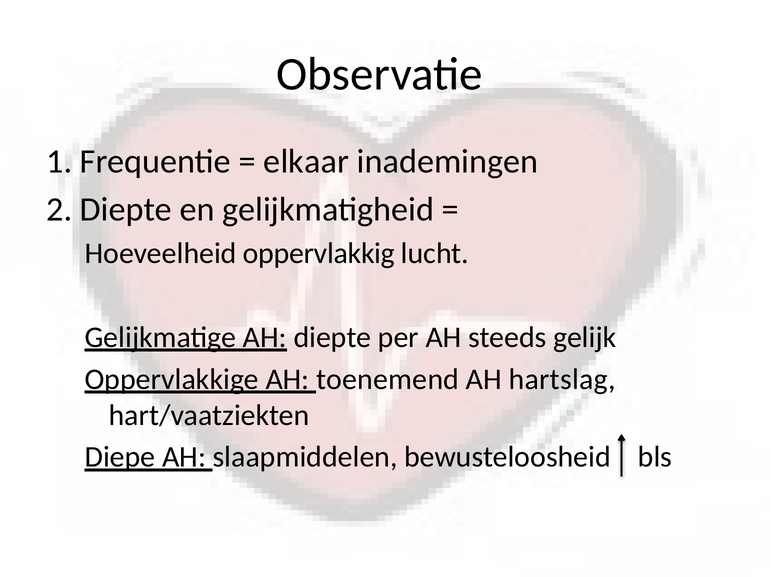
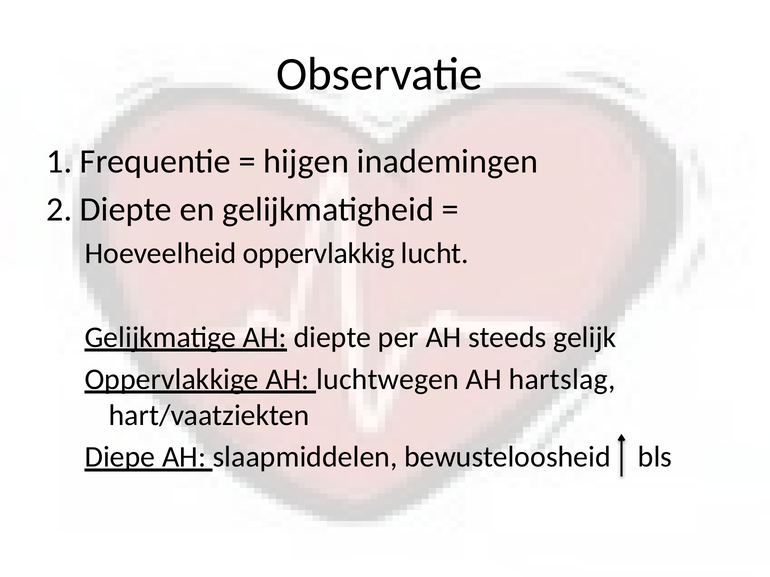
elkaar: elkaar -> hijgen
toenemend: toenemend -> luchtwegen
